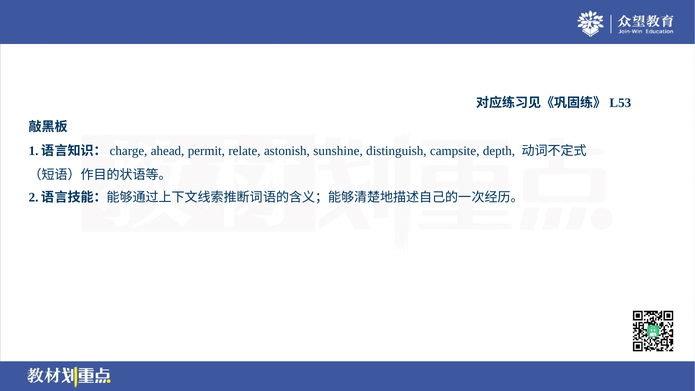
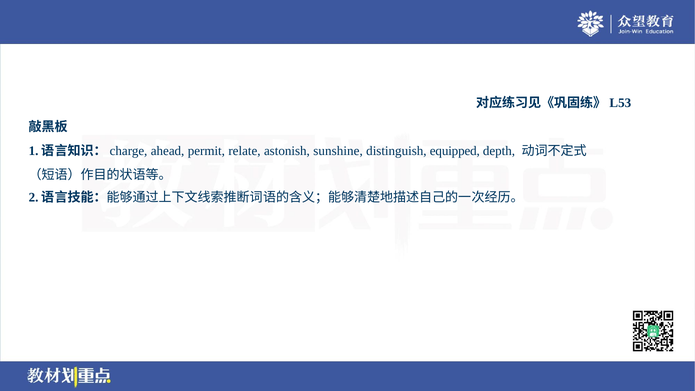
campsite: campsite -> equipped
